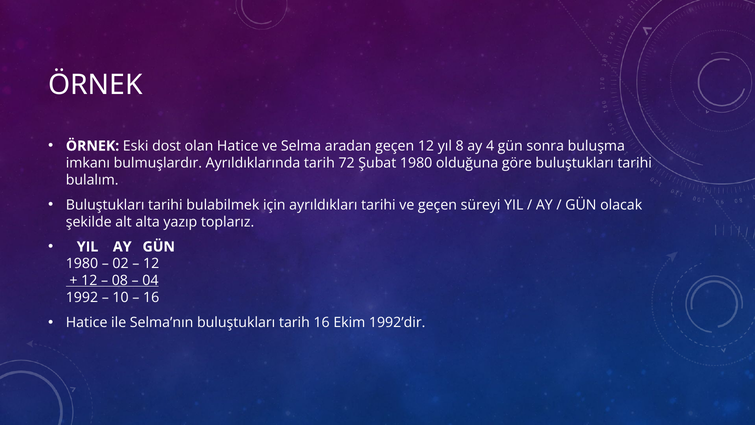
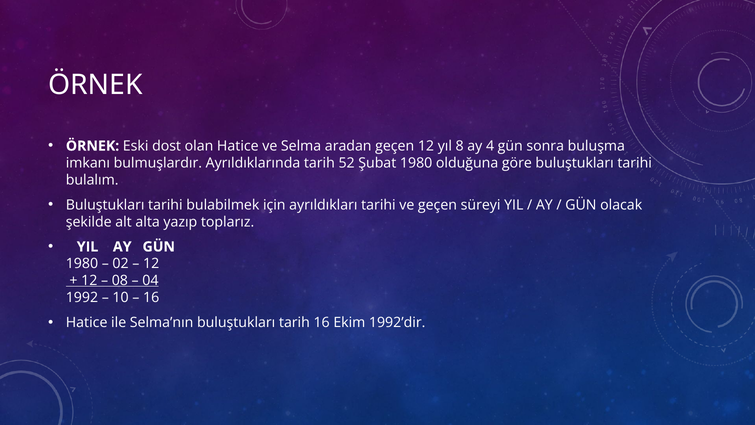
72: 72 -> 52
